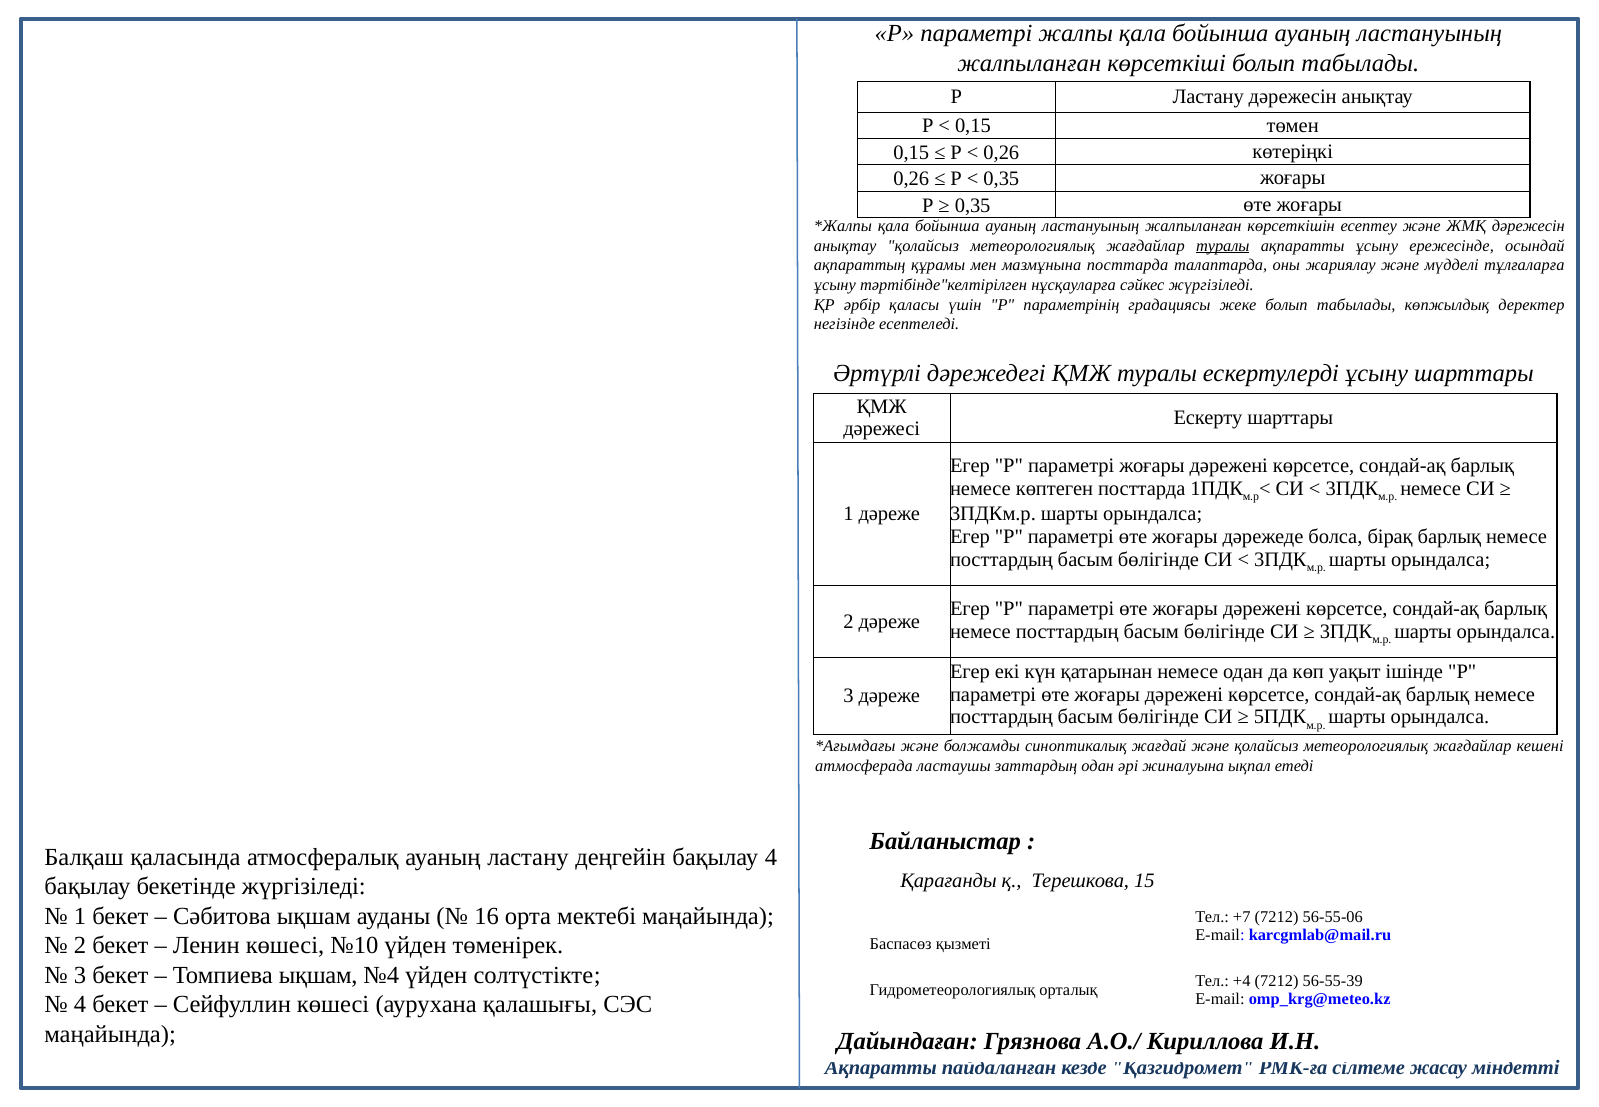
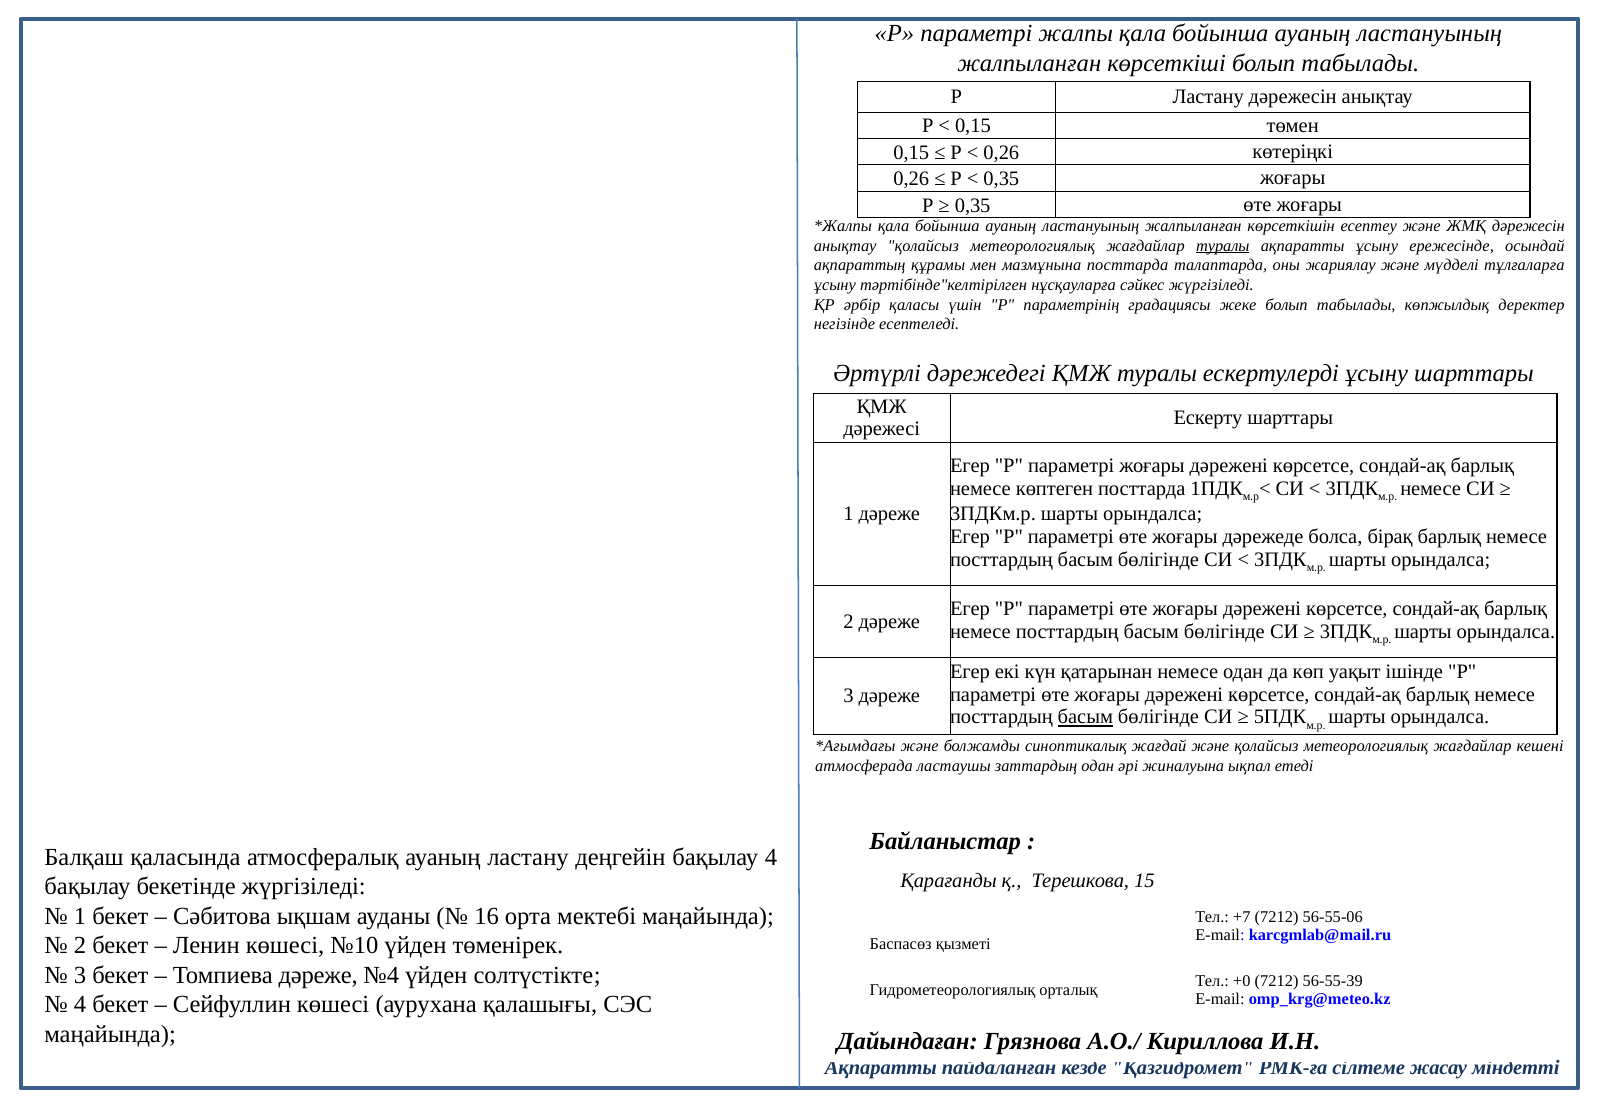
басым at (1085, 717) underline: none -> present
Томпиева ықшам: ықшам -> дәреже
+4: +4 -> +0
